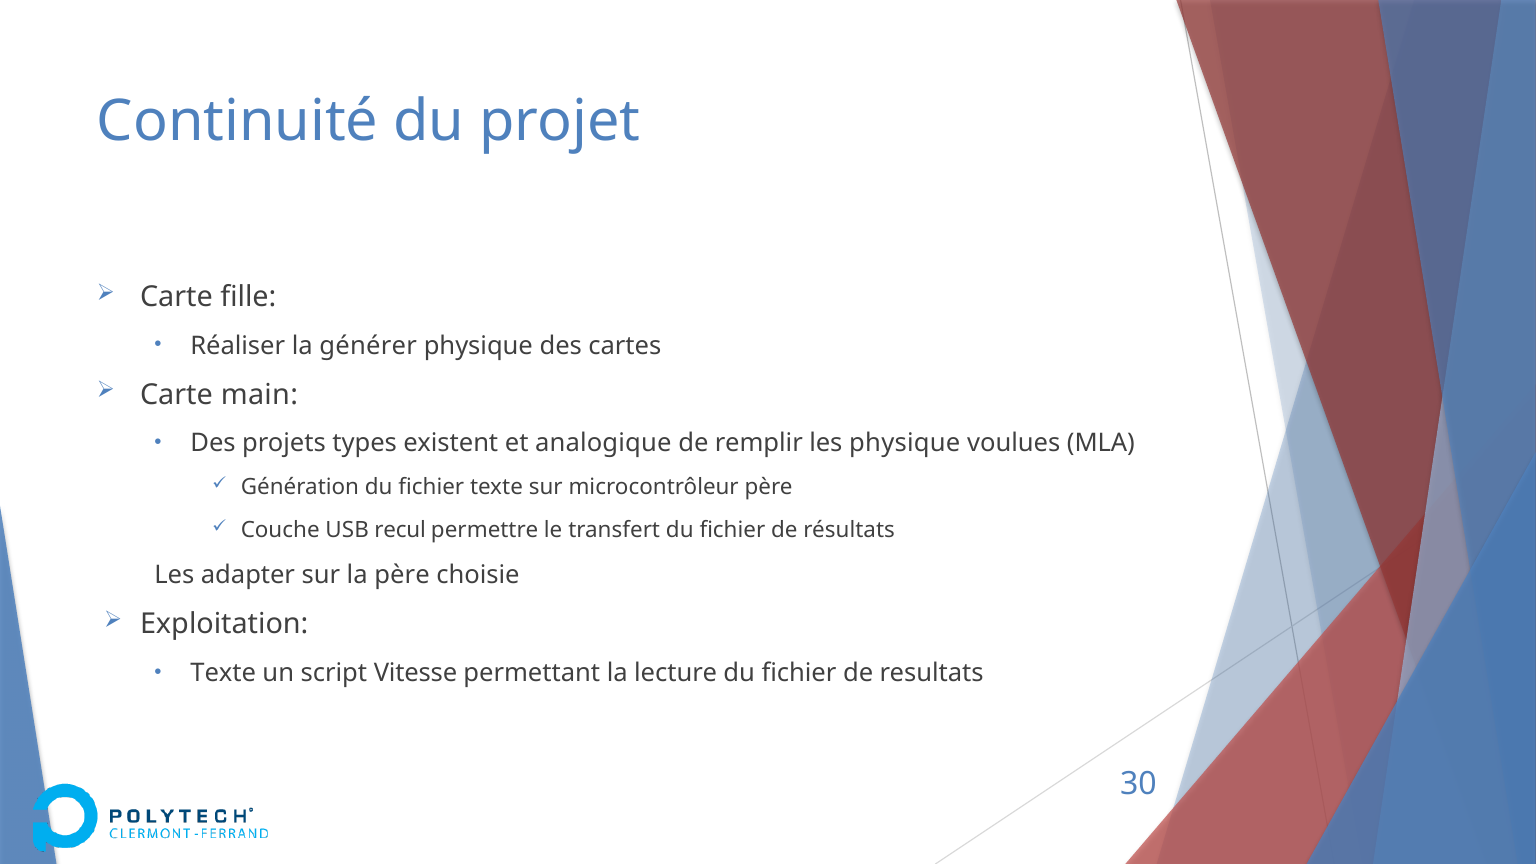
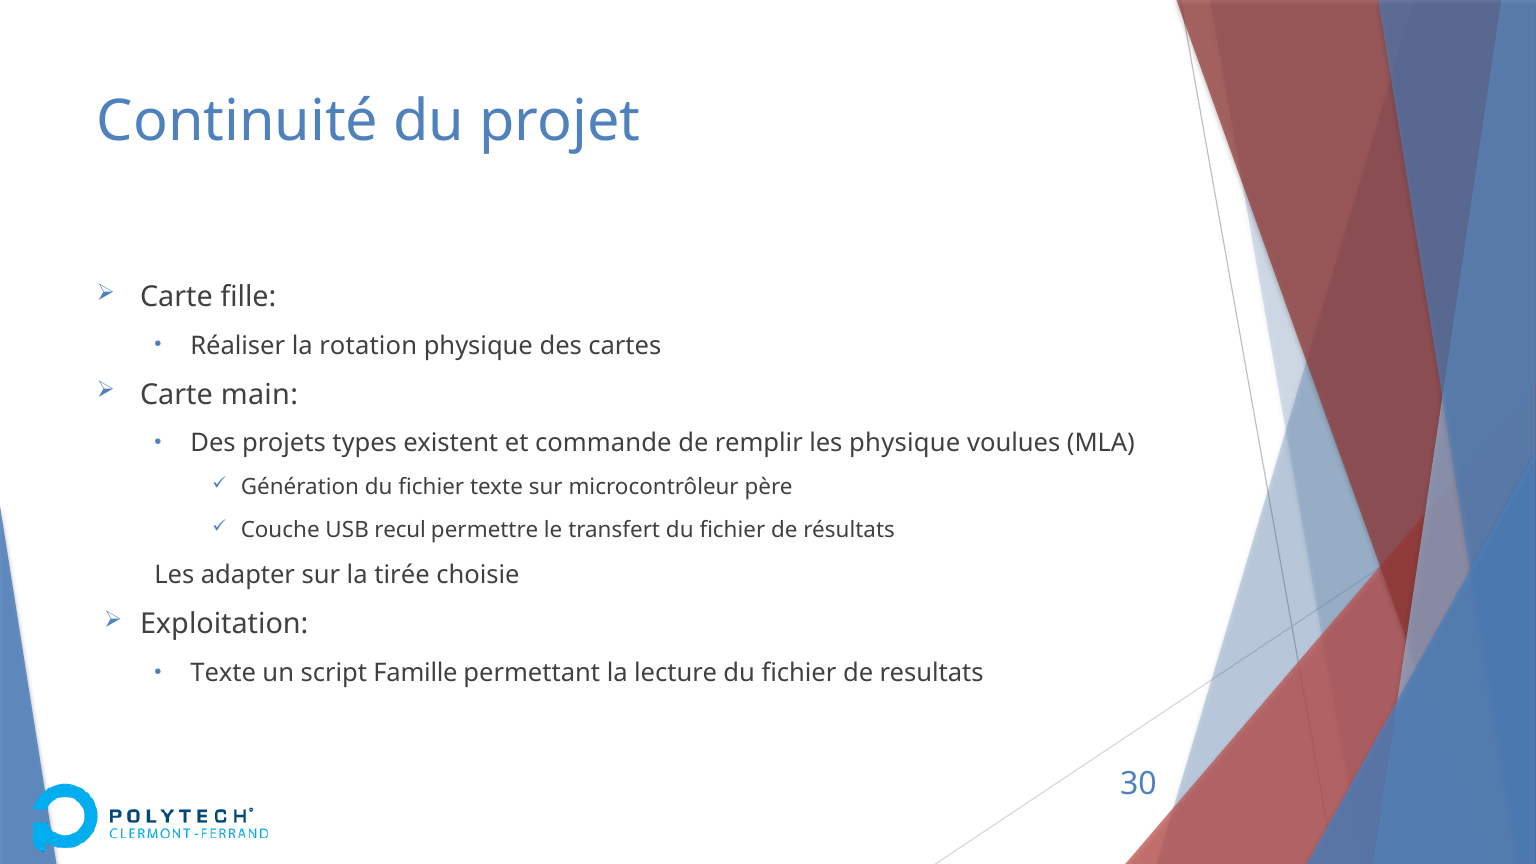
générer: générer -> rotation
analogique: analogique -> commande
la père: père -> tirée
Vitesse: Vitesse -> Famille
